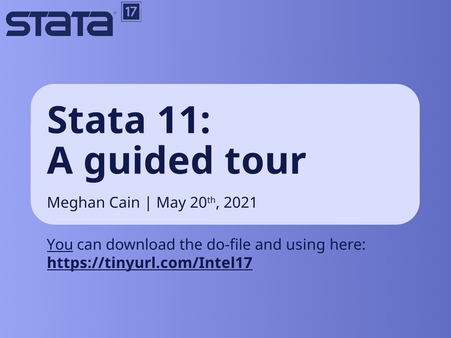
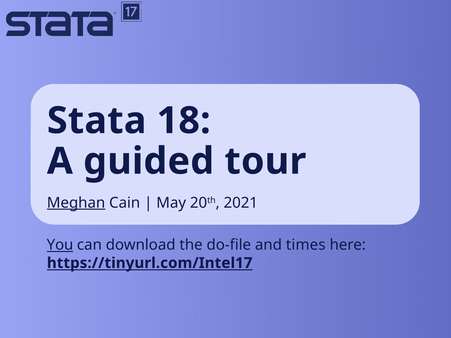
11: 11 -> 18
Meghan underline: none -> present
using: using -> times
